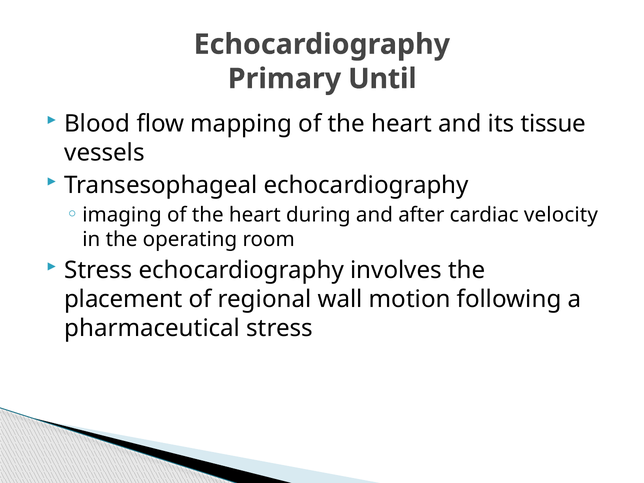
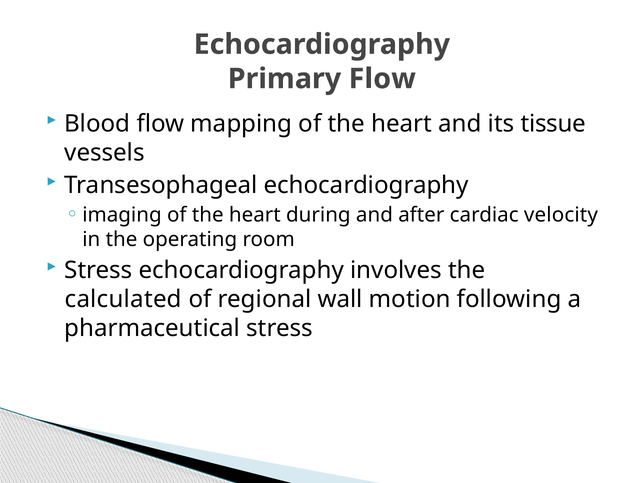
Primary Until: Until -> Flow
placement: placement -> calculated
